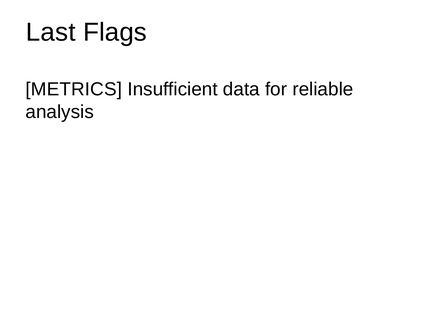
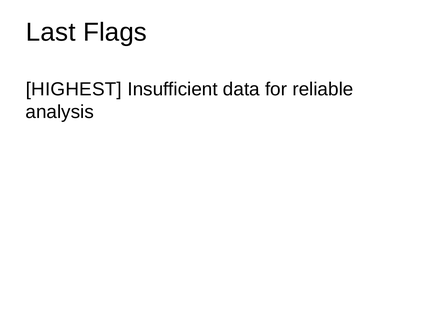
METRICS: METRICS -> HIGHEST
